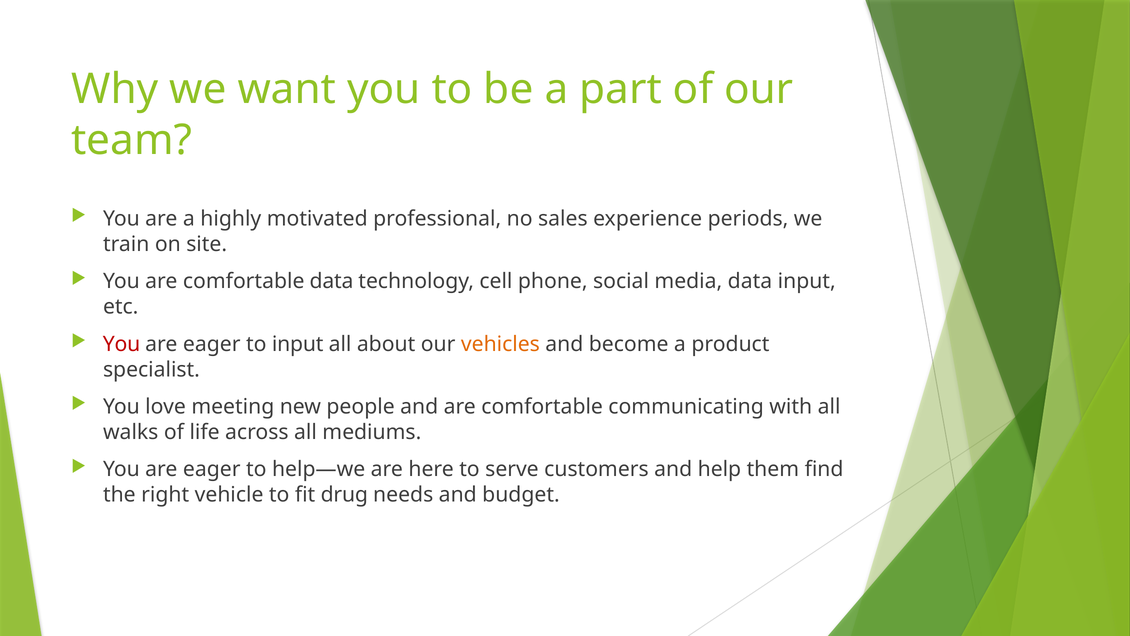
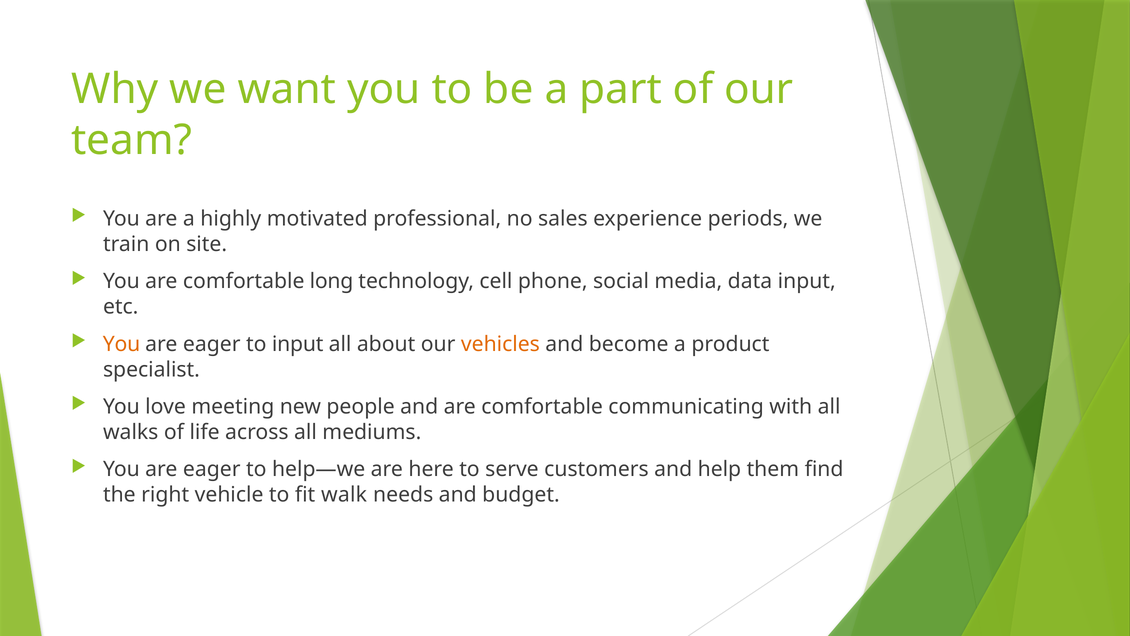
comfortable data: data -> long
You at (122, 344) colour: red -> orange
drug: drug -> walk
